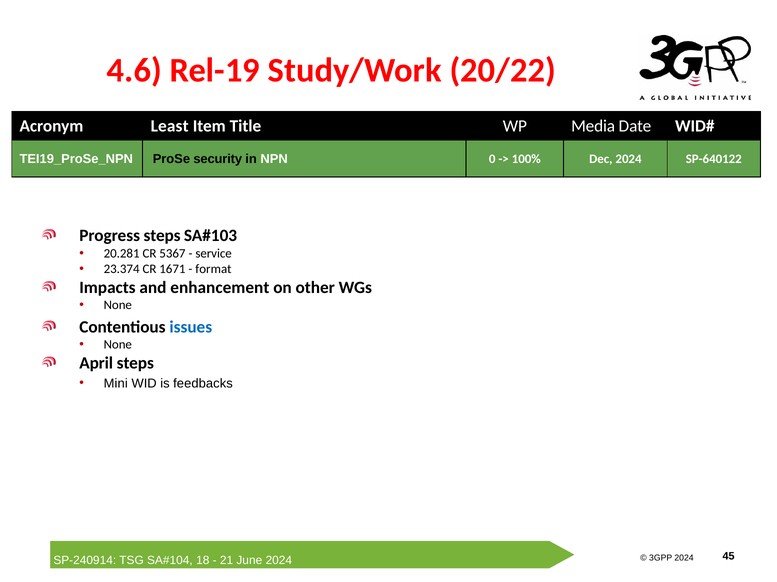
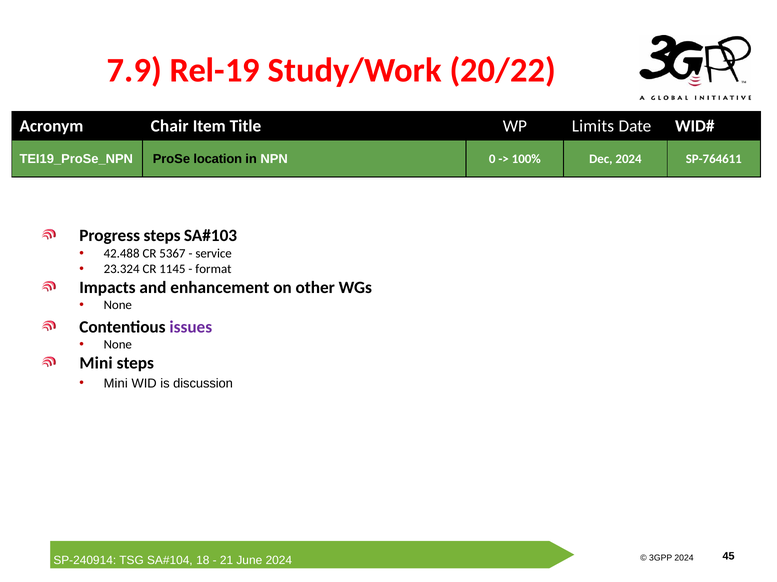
4.6: 4.6 -> 7.9
Least: Least -> Chair
Media: Media -> Limits
security: security -> location
SP-640122: SP-640122 -> SP-764611
20.281: 20.281 -> 42.488
23.374: 23.374 -> 23.324
1671: 1671 -> 1145
issues colour: blue -> purple
April at (96, 364): April -> Mini
feedbacks: feedbacks -> discussion
